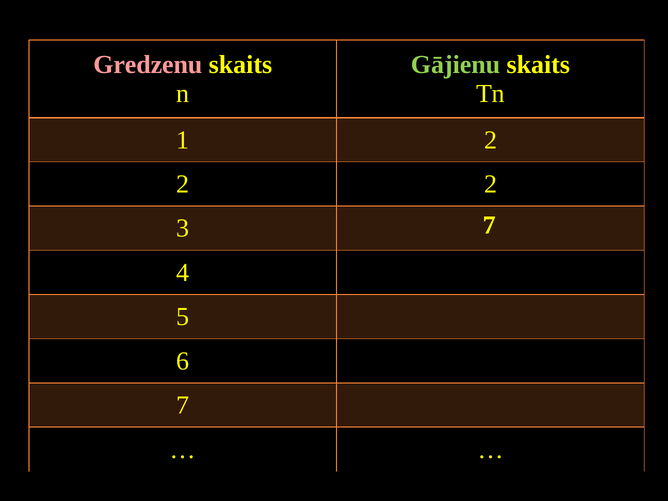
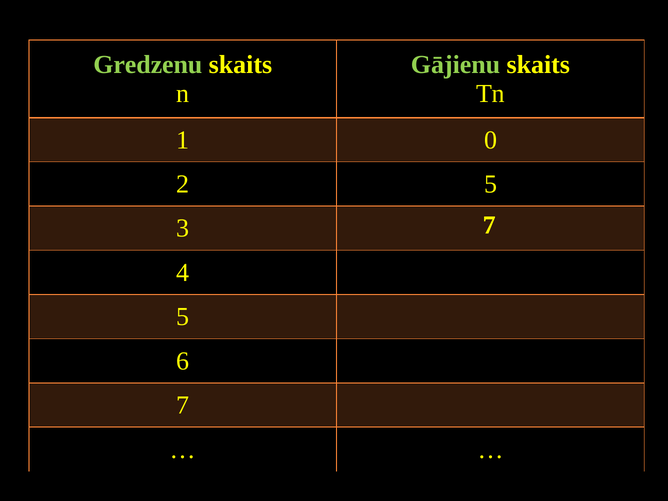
Gredzenu colour: pink -> light green
1 2: 2 -> 0
2 at (491, 184): 2 -> 5
